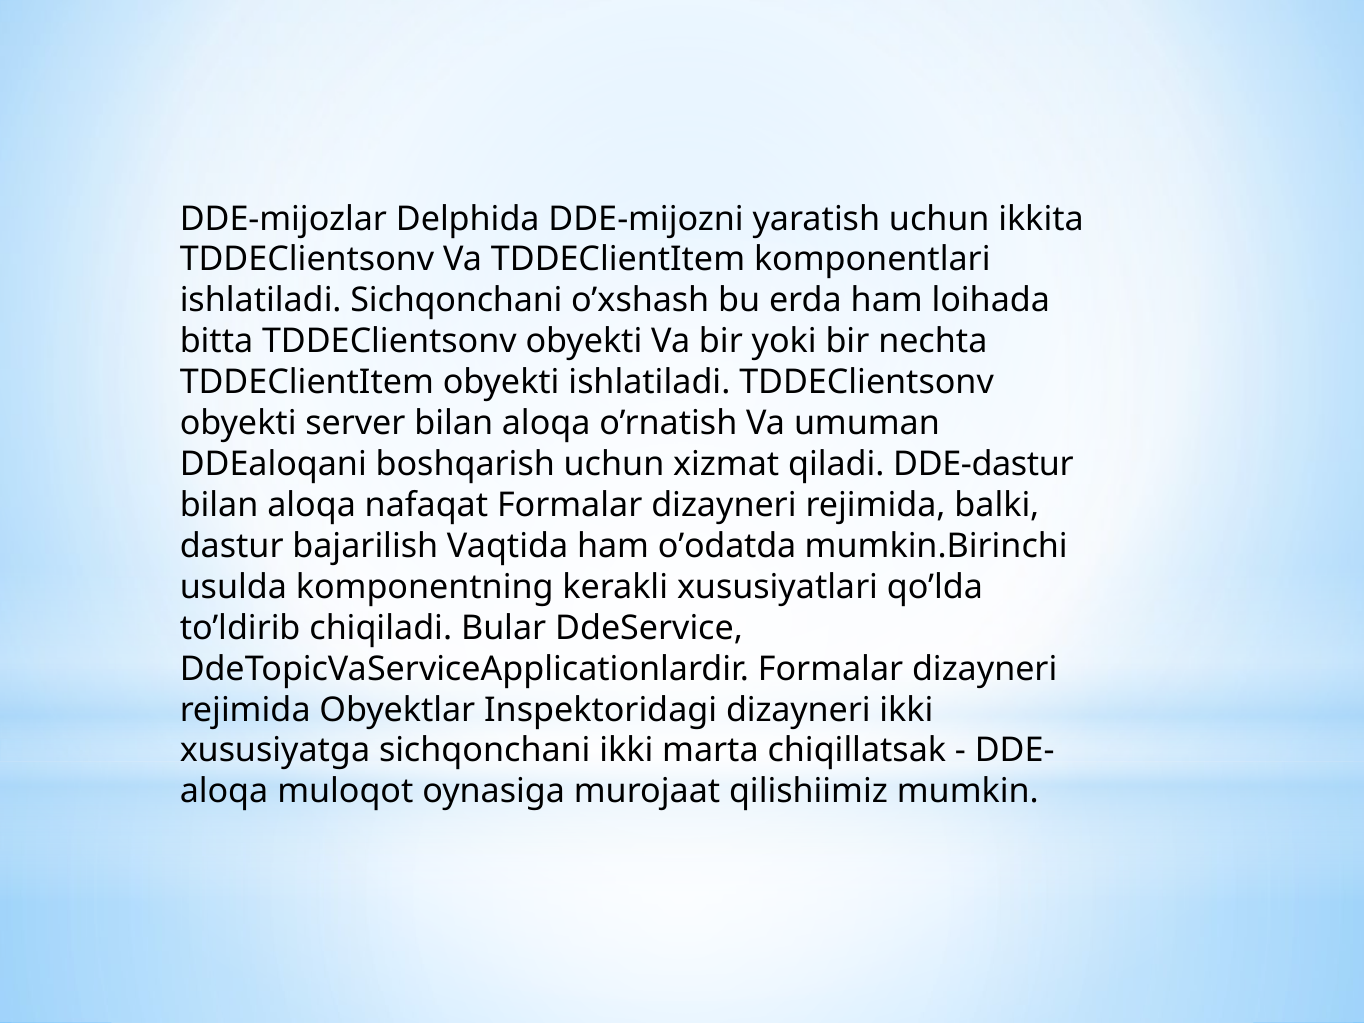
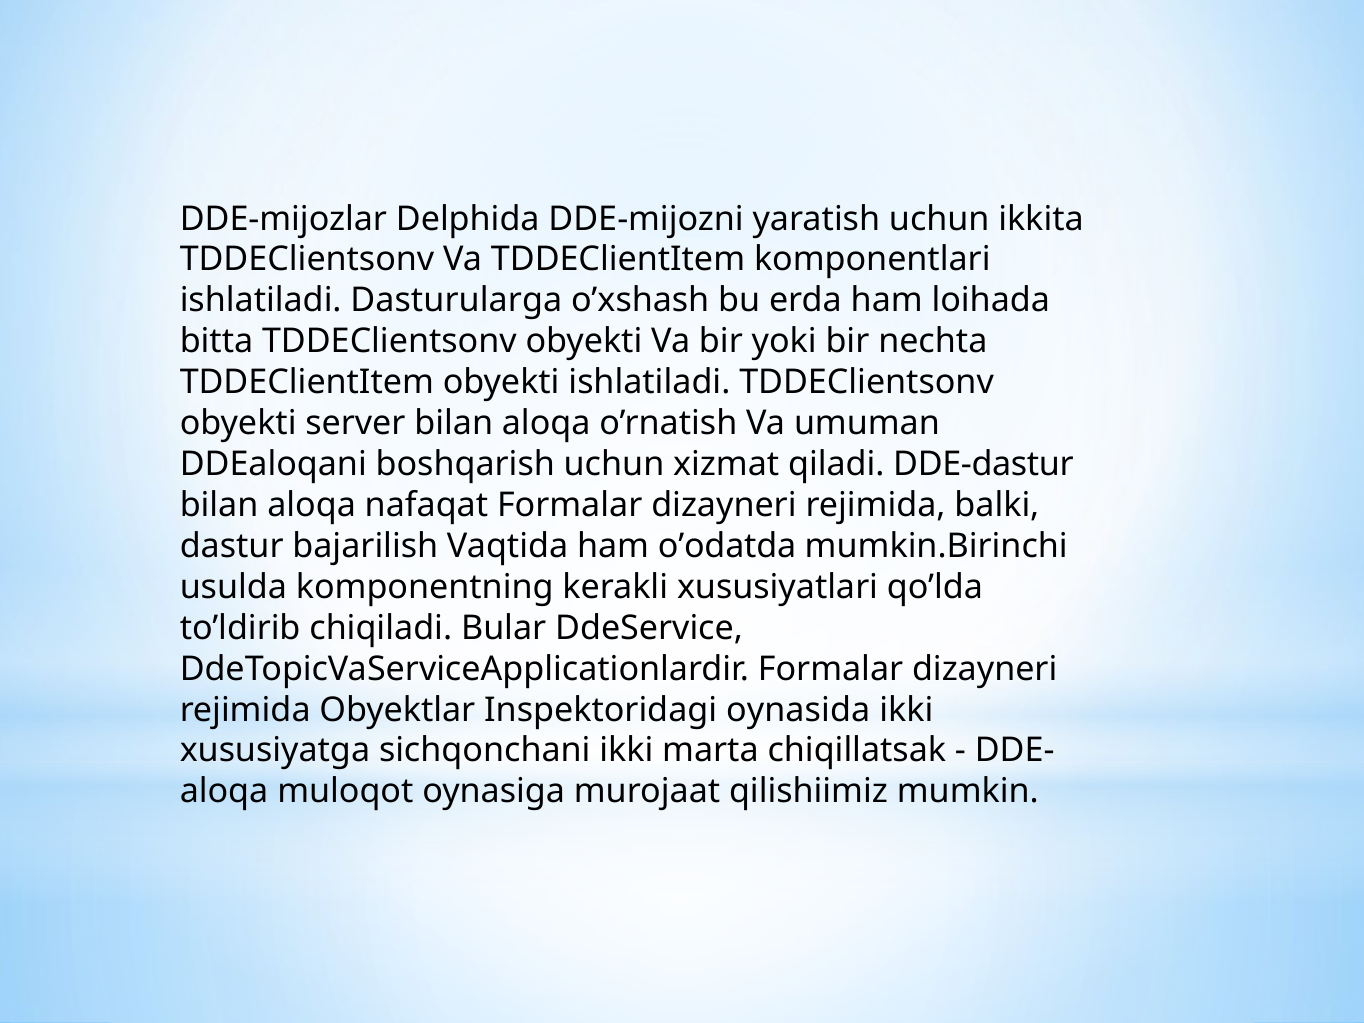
ishlatiladi Sichqonchani: Sichqonchani -> Dasturularga
Inspektoridagi dizayneri: dizayneri -> oynasida
